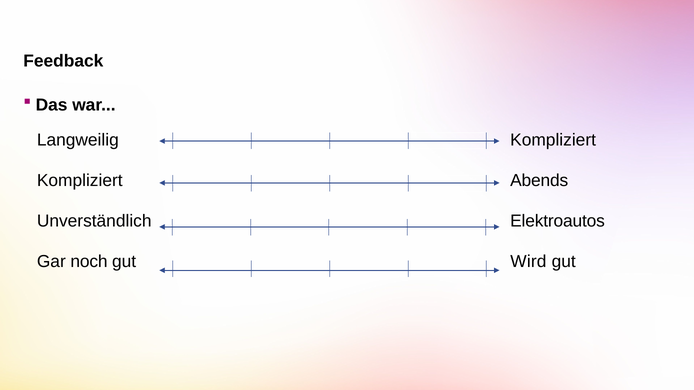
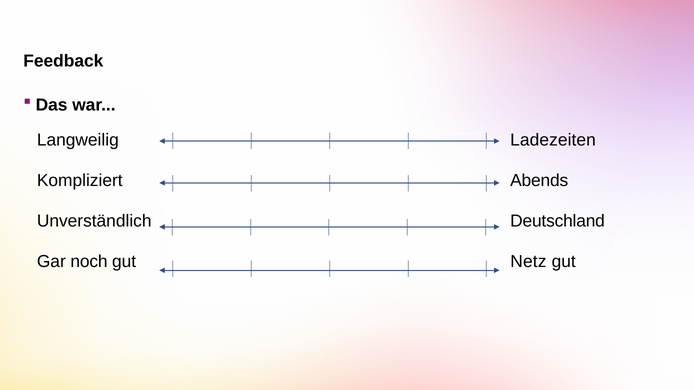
Langweilig Kompliziert: Kompliziert -> Ladezeiten
Elektroautos: Elektroautos -> Deutschland
Wird: Wird -> Netz
